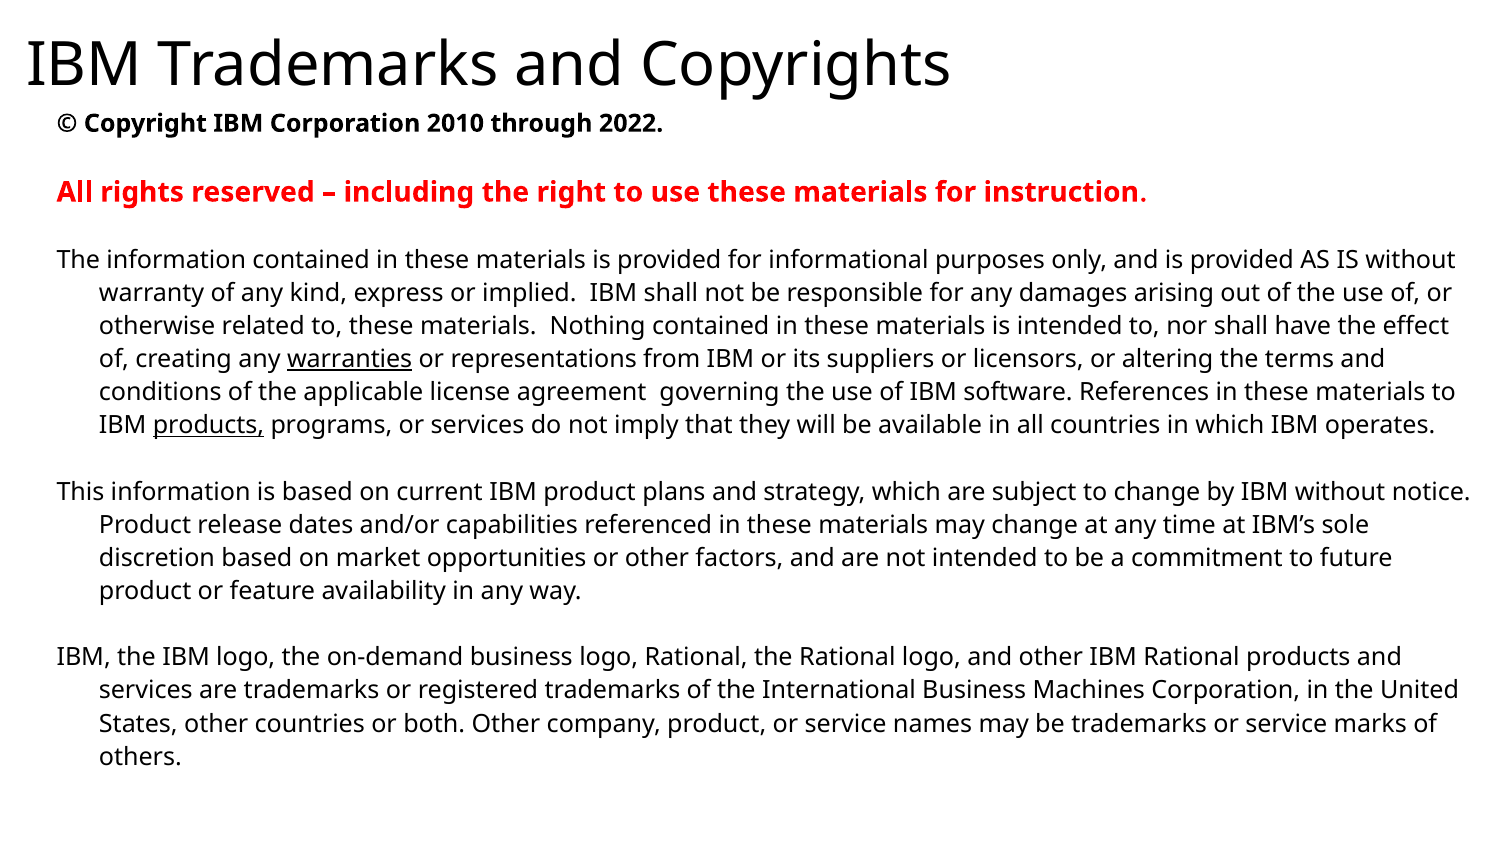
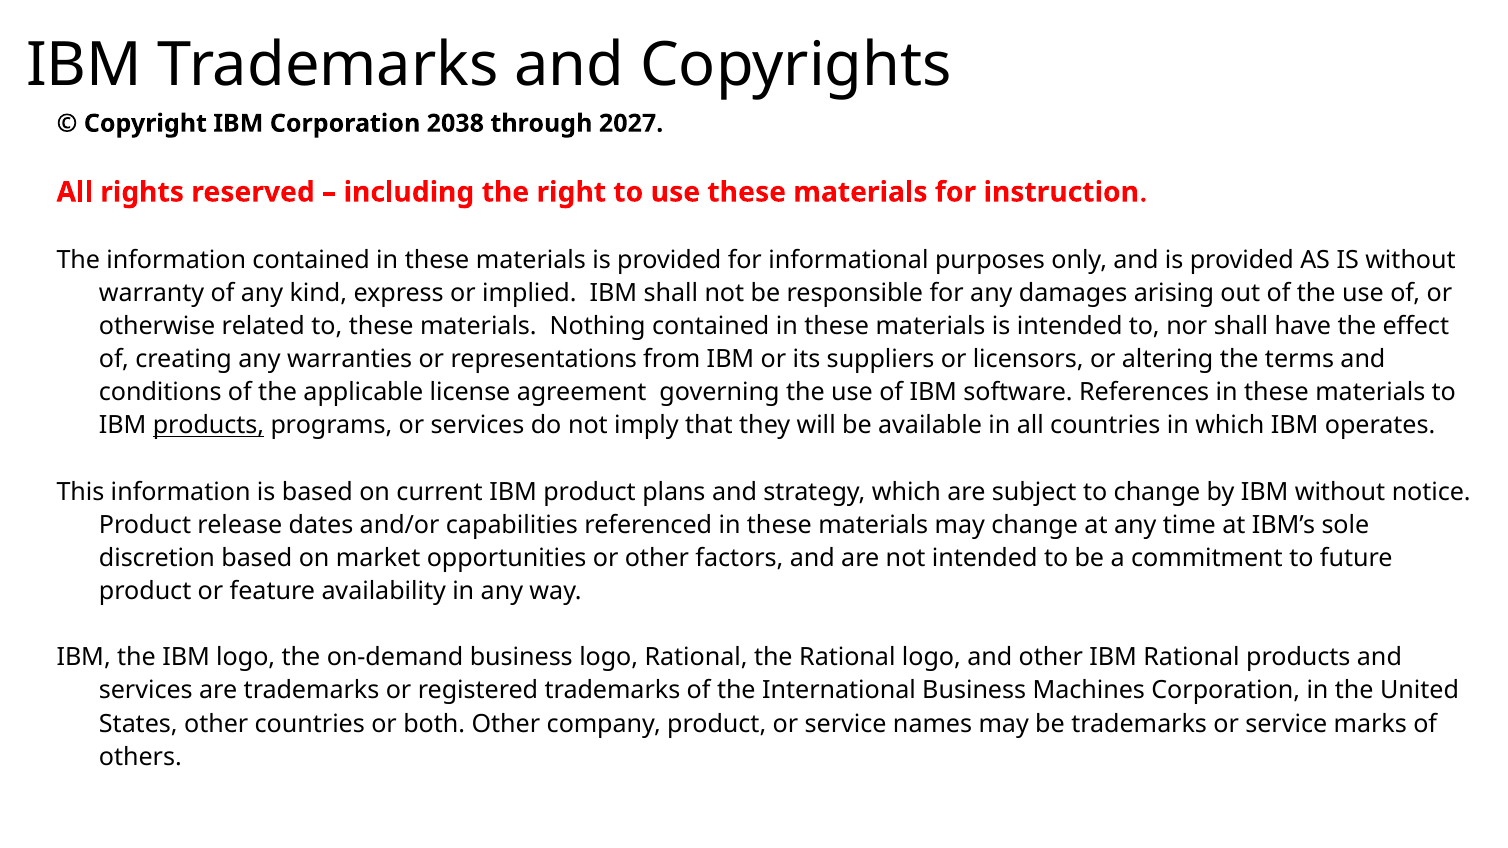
2010: 2010 -> 2038
2022: 2022 -> 2027
warranties underline: present -> none
